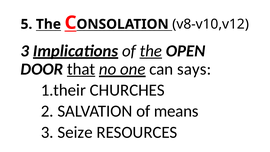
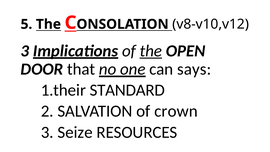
that underline: present -> none
CHURCHES: CHURCHES -> STANDARD
means: means -> crown
